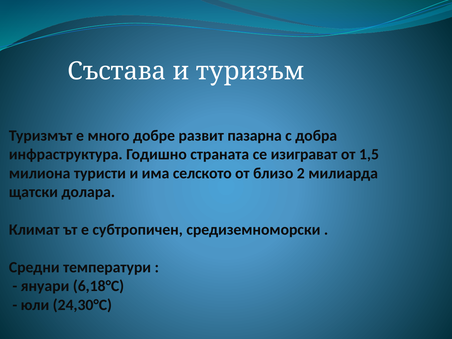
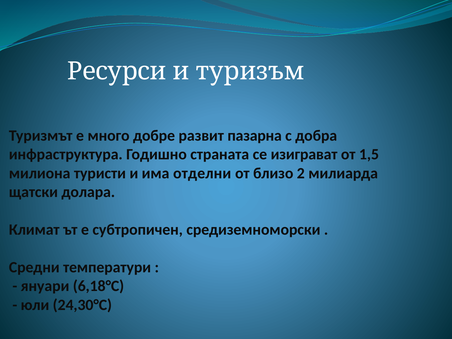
Състава: Състава -> Ресурси
селското: селското -> отделни
